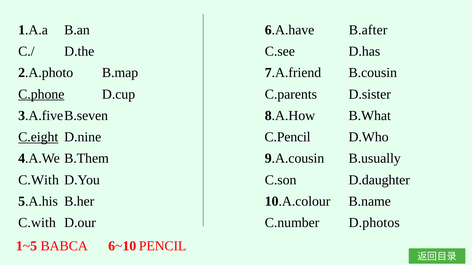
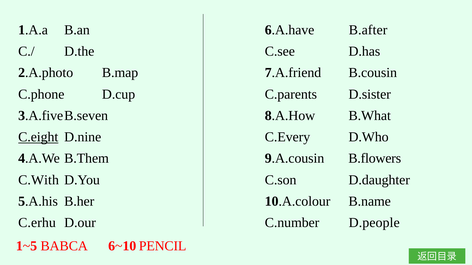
C.phone underline: present -> none
C.Pencil: C.Pencil -> C.Every
B.usually: B.usually -> B.flowers
C.with at (37, 223): C.with -> C.erhu
D.photos: D.photos -> D.people
